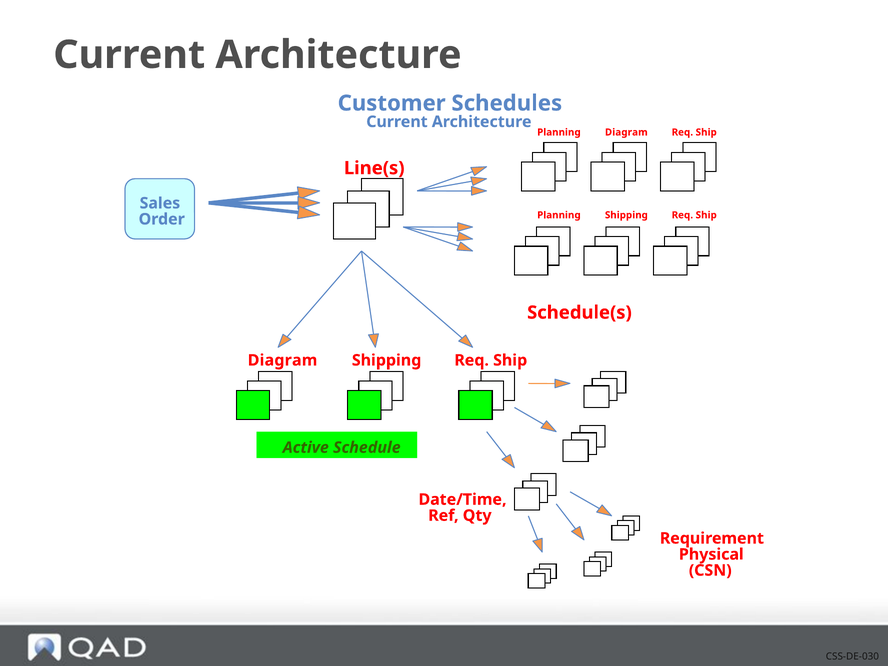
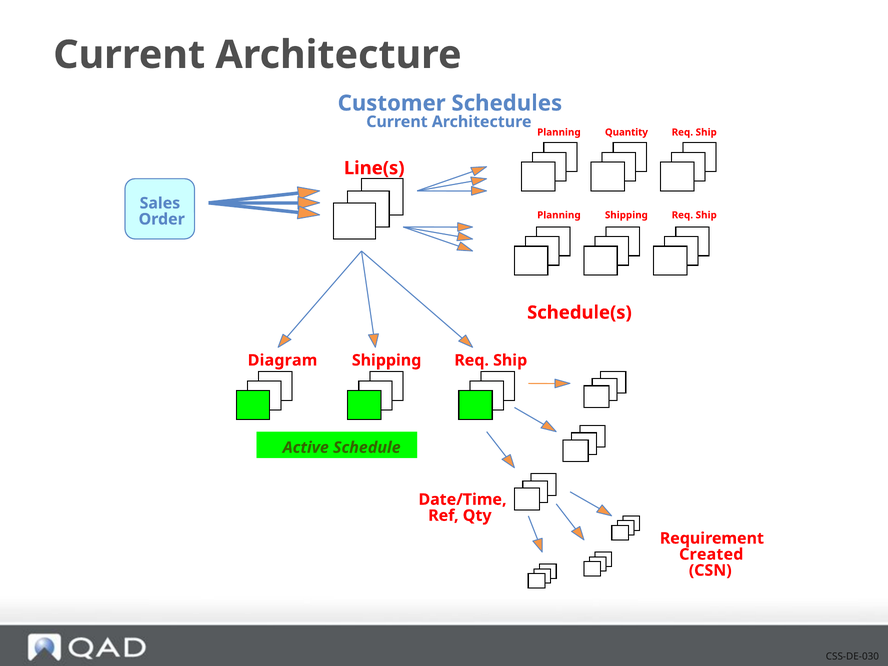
Planning Diagram: Diagram -> Quantity
Physical: Physical -> Created
